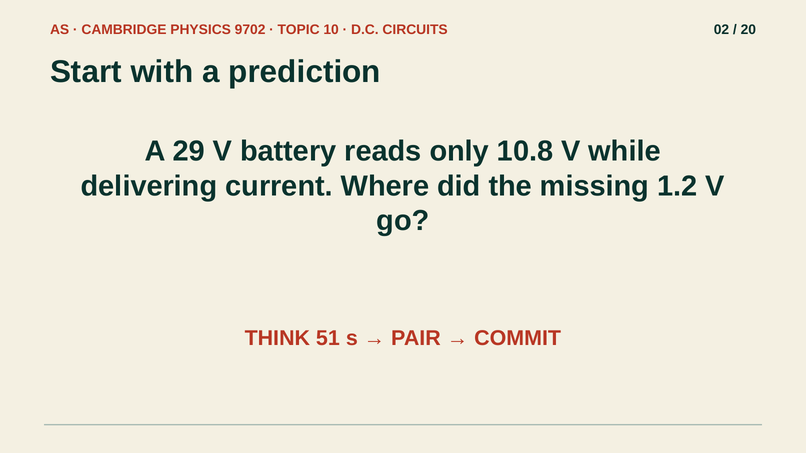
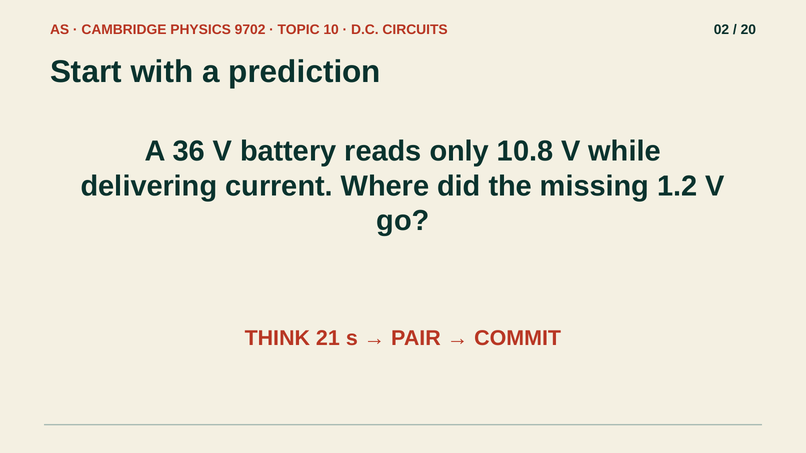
29: 29 -> 36
51: 51 -> 21
